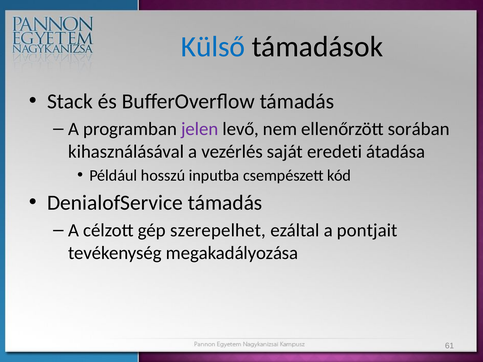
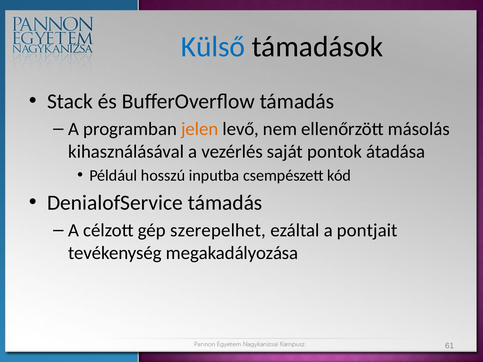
jelen colour: purple -> orange
sorában: sorában -> másolás
eredeti: eredeti -> pontok
